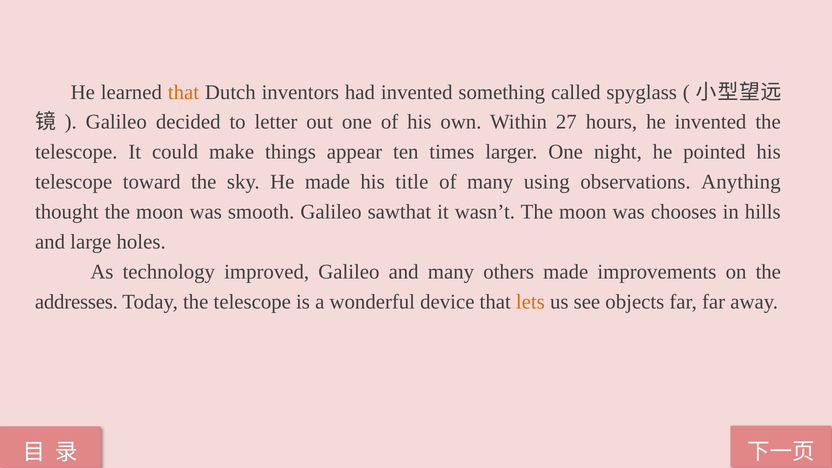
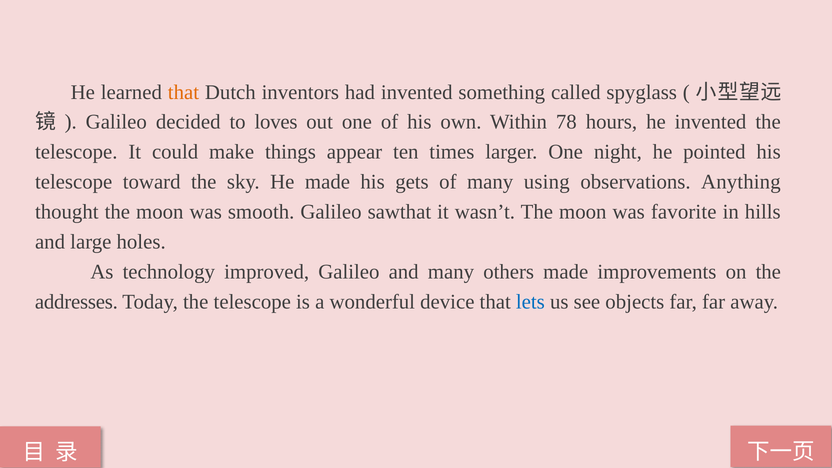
letter: letter -> loves
27: 27 -> 78
title: title -> gets
chooses: chooses -> favorite
lets colour: orange -> blue
